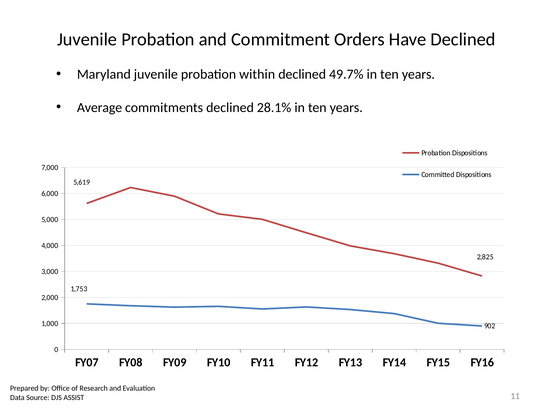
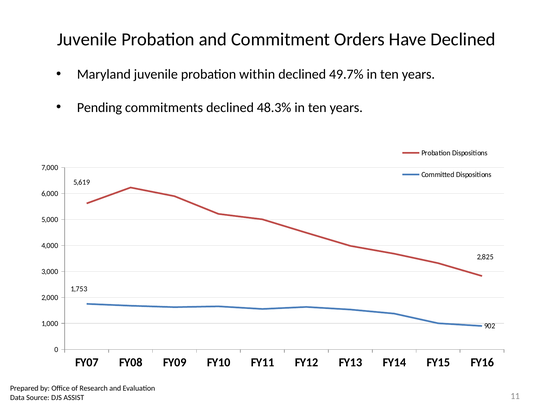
Average: Average -> Pending
28.1%: 28.1% -> 48.3%
